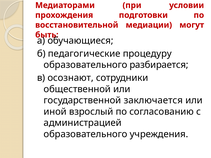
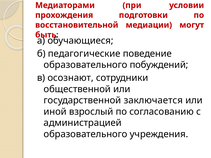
процедуру: процедуру -> поведение
разбирается: разбирается -> побуждений
